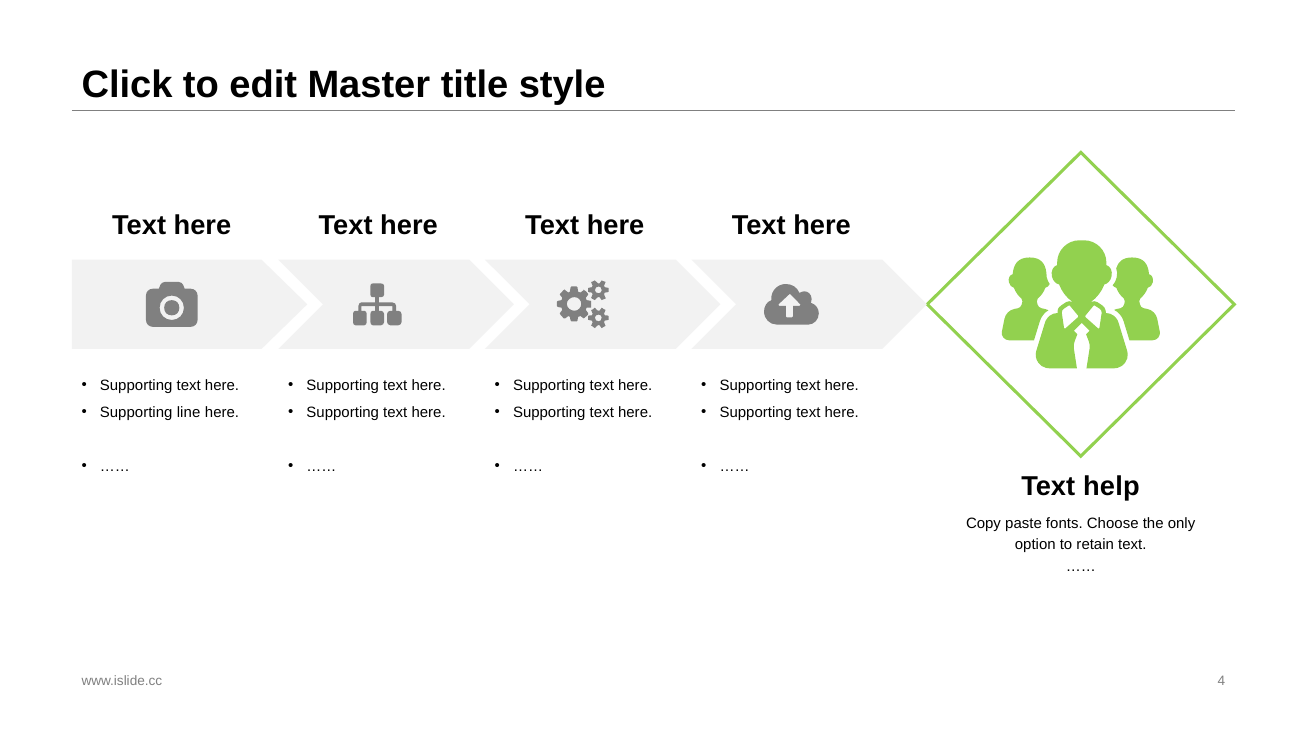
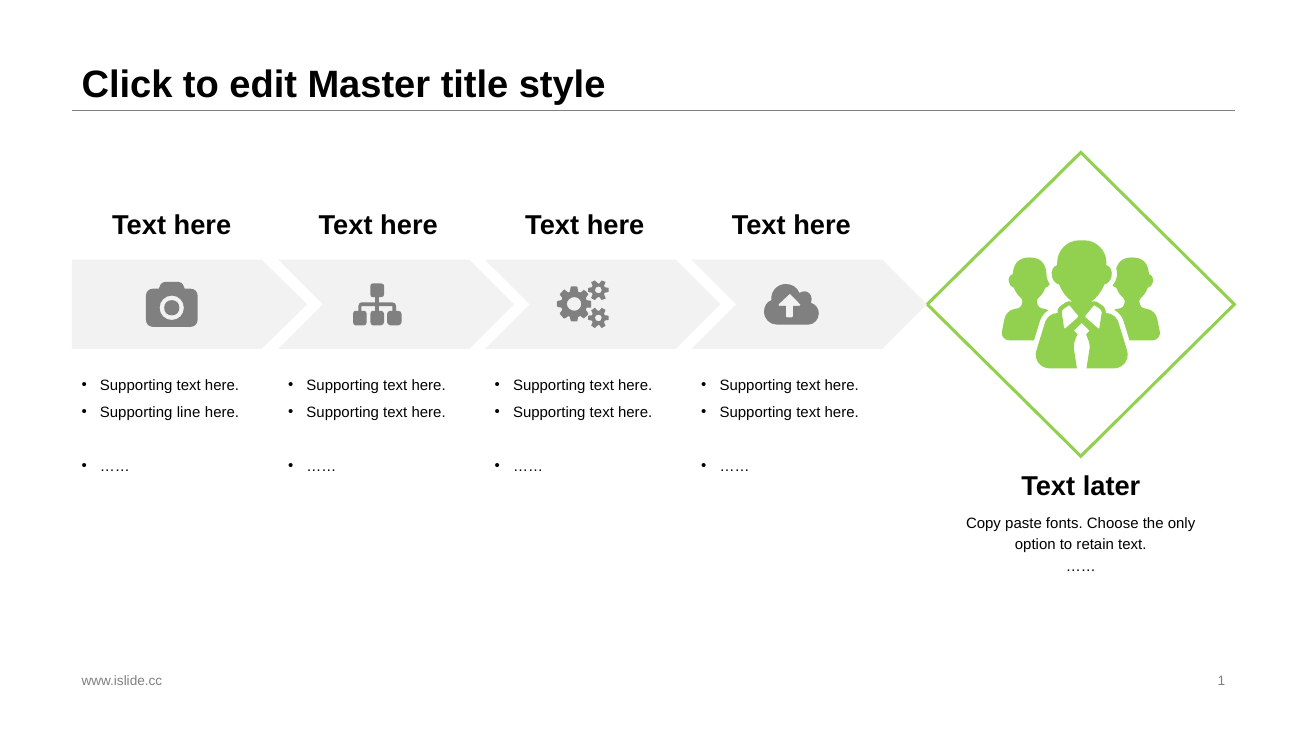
help: help -> later
4: 4 -> 1
